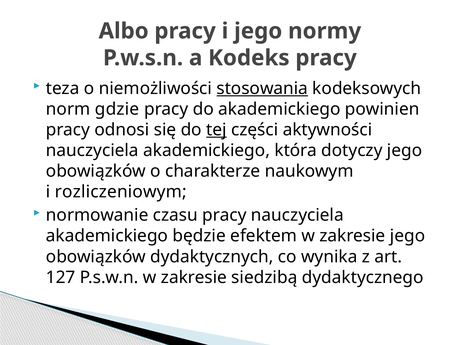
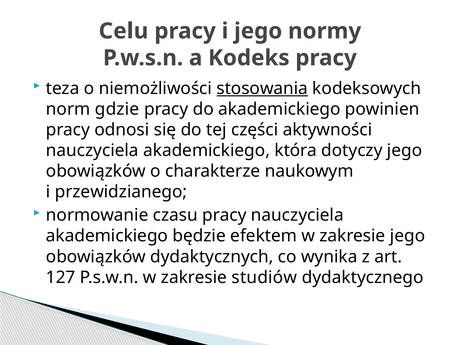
Albo: Albo -> Celu
tej underline: present -> none
rozliczeniowym: rozliczeniowym -> przewidzianego
siedzibą: siedzibą -> studiów
